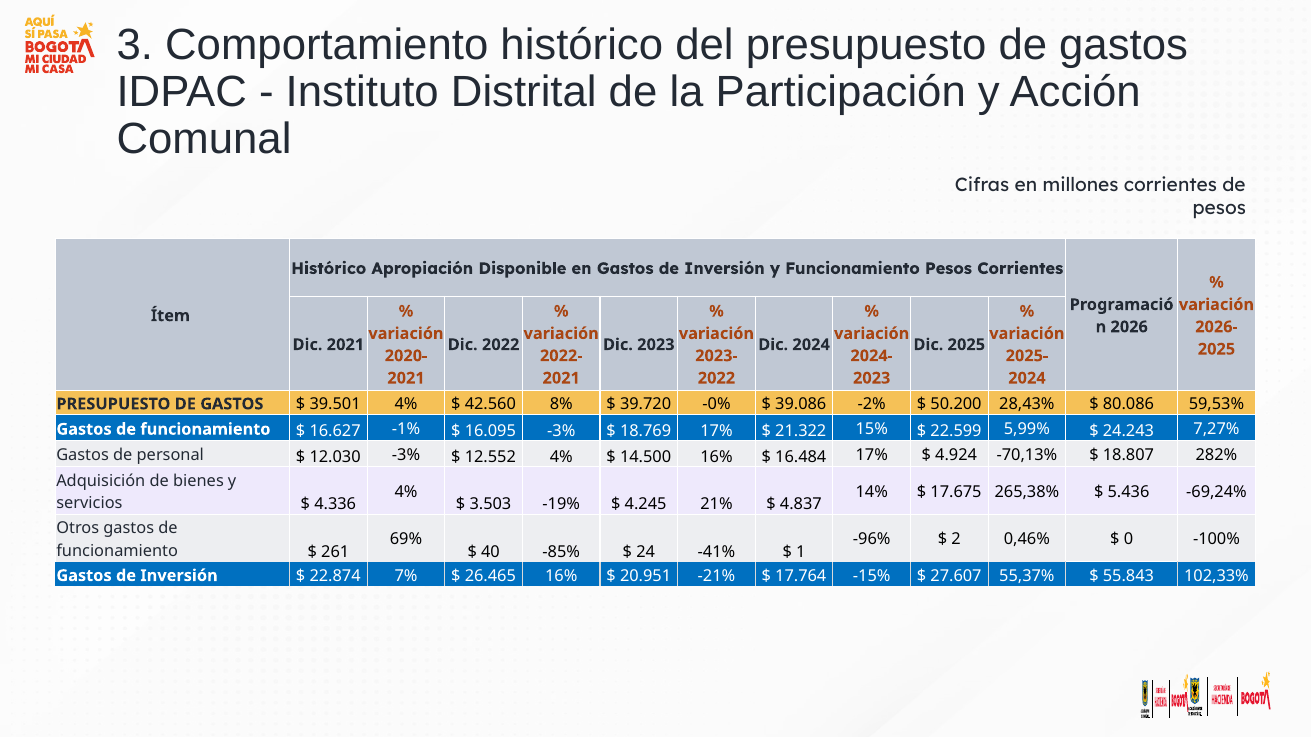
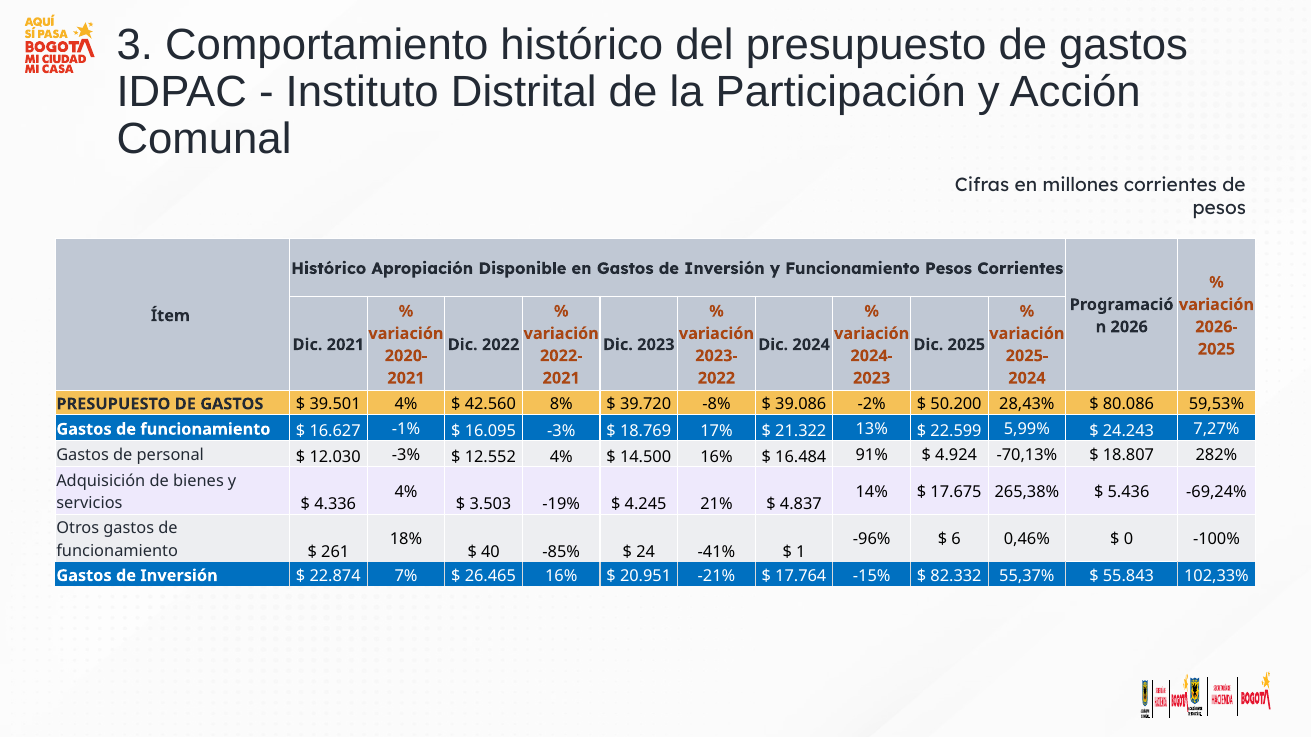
-0%: -0% -> -8%
15%: 15% -> 13%
17% at (872, 456): 17% -> 91%
69%: 69% -> 18%
2: 2 -> 6
27.607: 27.607 -> 82.332
